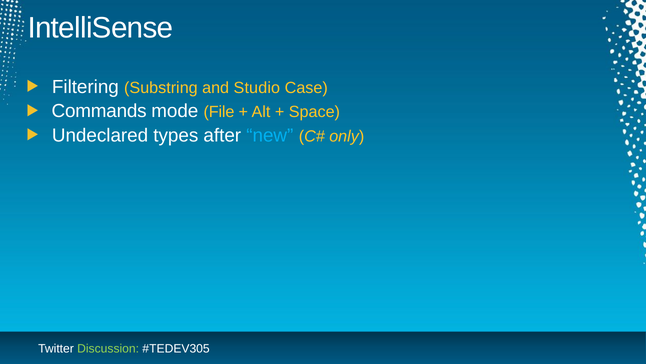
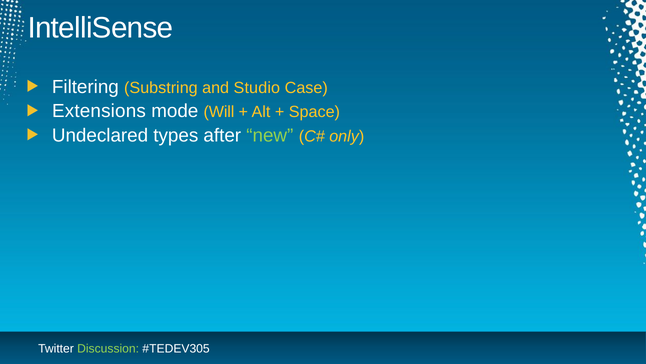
Commands: Commands -> Extensions
File: File -> Will
new colour: light blue -> light green
